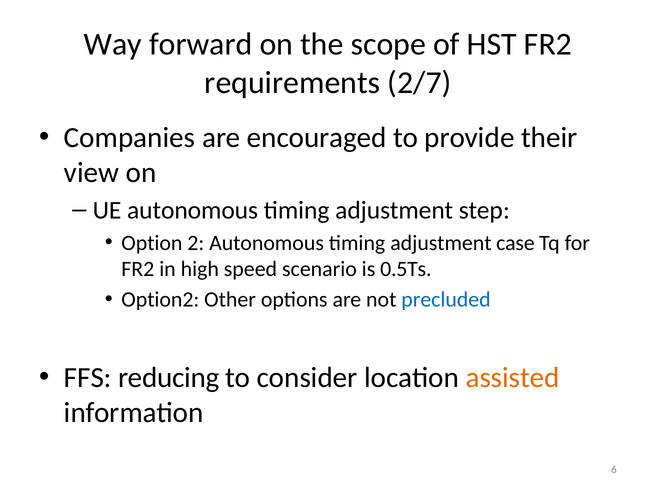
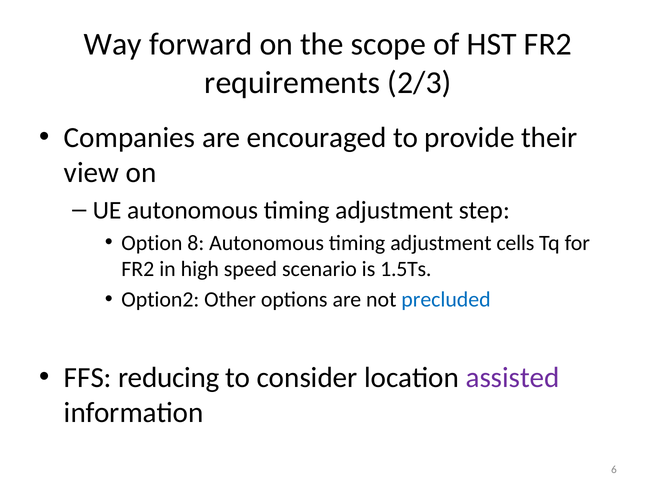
2/7: 2/7 -> 2/3
2: 2 -> 8
case: case -> cells
0.5Ts: 0.5Ts -> 1.5Ts
assisted colour: orange -> purple
